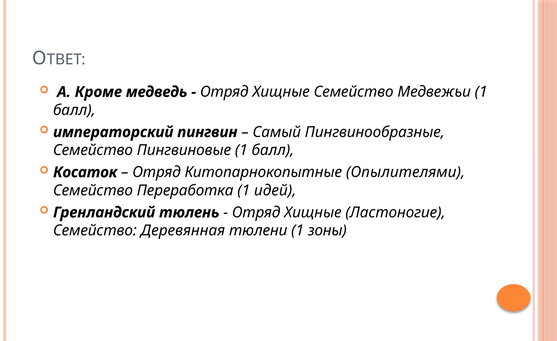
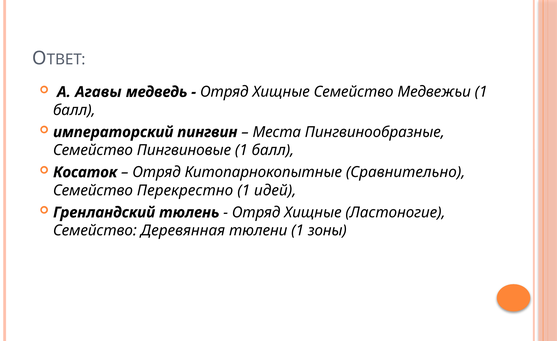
Кроме: Кроме -> Агавы
Самый: Самый -> Места
Опылителями: Опылителями -> Сравнительно
Переработка: Переработка -> Перекрестно
